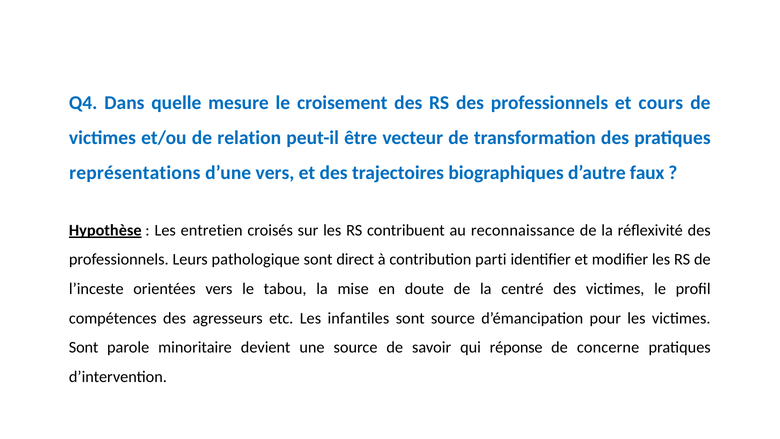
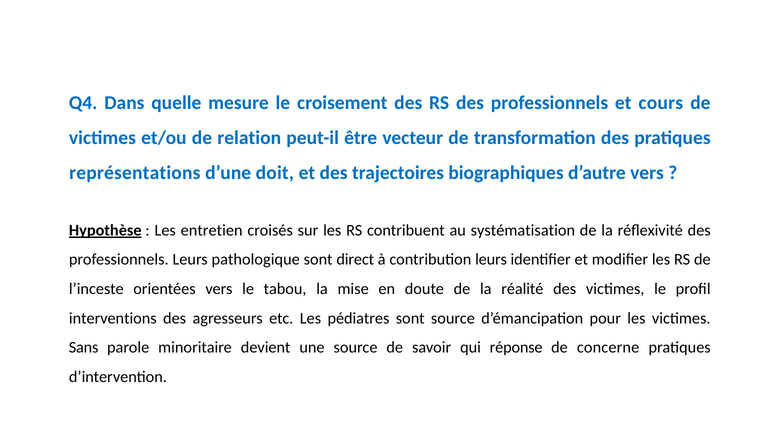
d’une vers: vers -> doit
d’autre faux: faux -> vers
reconnaissance: reconnaissance -> systématisation
contribution parti: parti -> leurs
centré: centré -> réalité
compétences: compétences -> interventions
infantiles: infantiles -> pédiatres
Sont at (84, 347): Sont -> Sans
